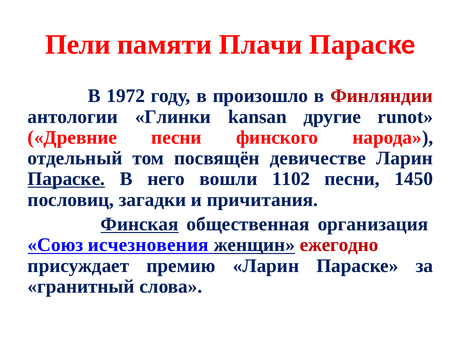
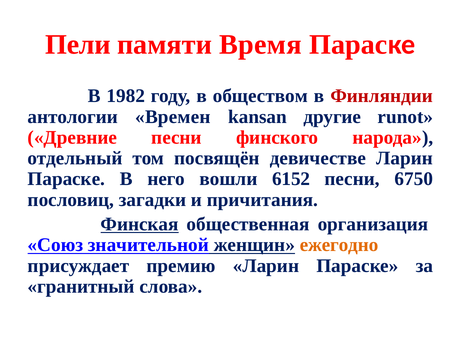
Плачи: Плачи -> Время
1972: 1972 -> 1982
произошло: произошло -> обществом
Глинки: Глинки -> Времен
Параске at (66, 179) underline: present -> none
1102: 1102 -> 6152
1450: 1450 -> 6750
исчезновения: исчезновения -> значительной
ежегодно colour: red -> orange
